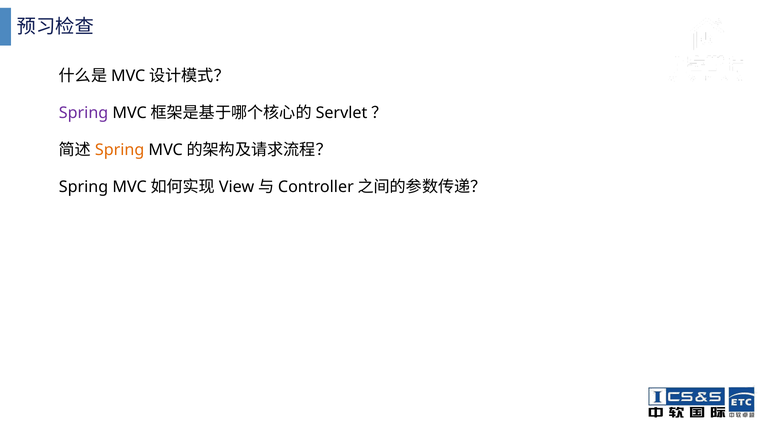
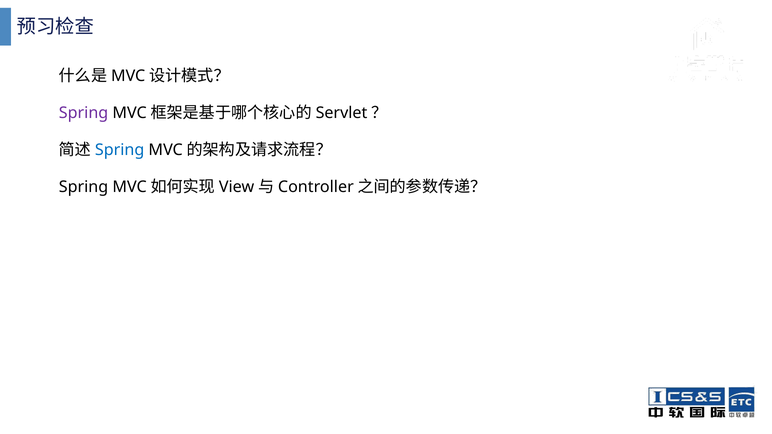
Spring at (120, 150) colour: orange -> blue
